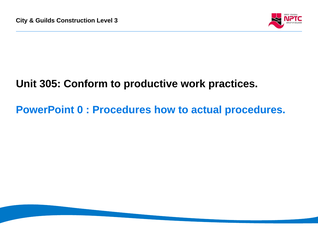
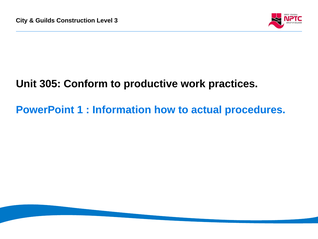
0: 0 -> 1
Procedures at (122, 110): Procedures -> Information
